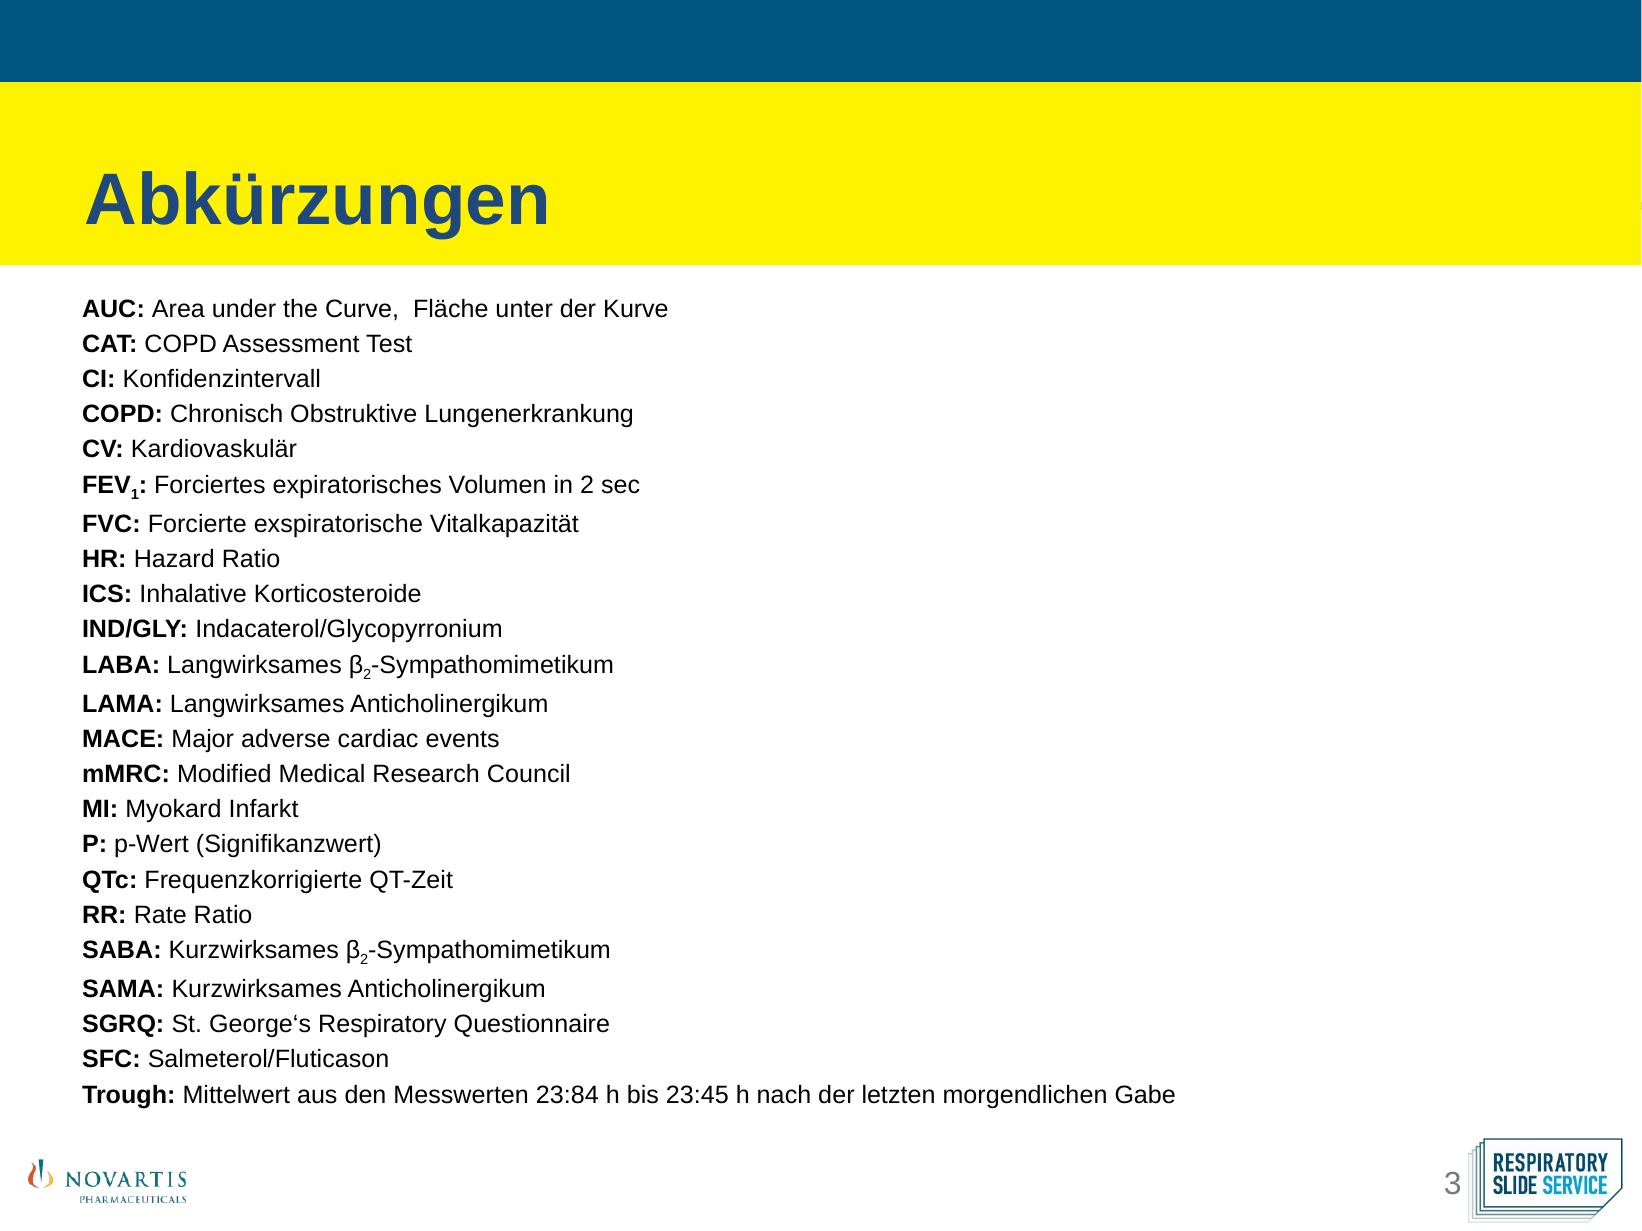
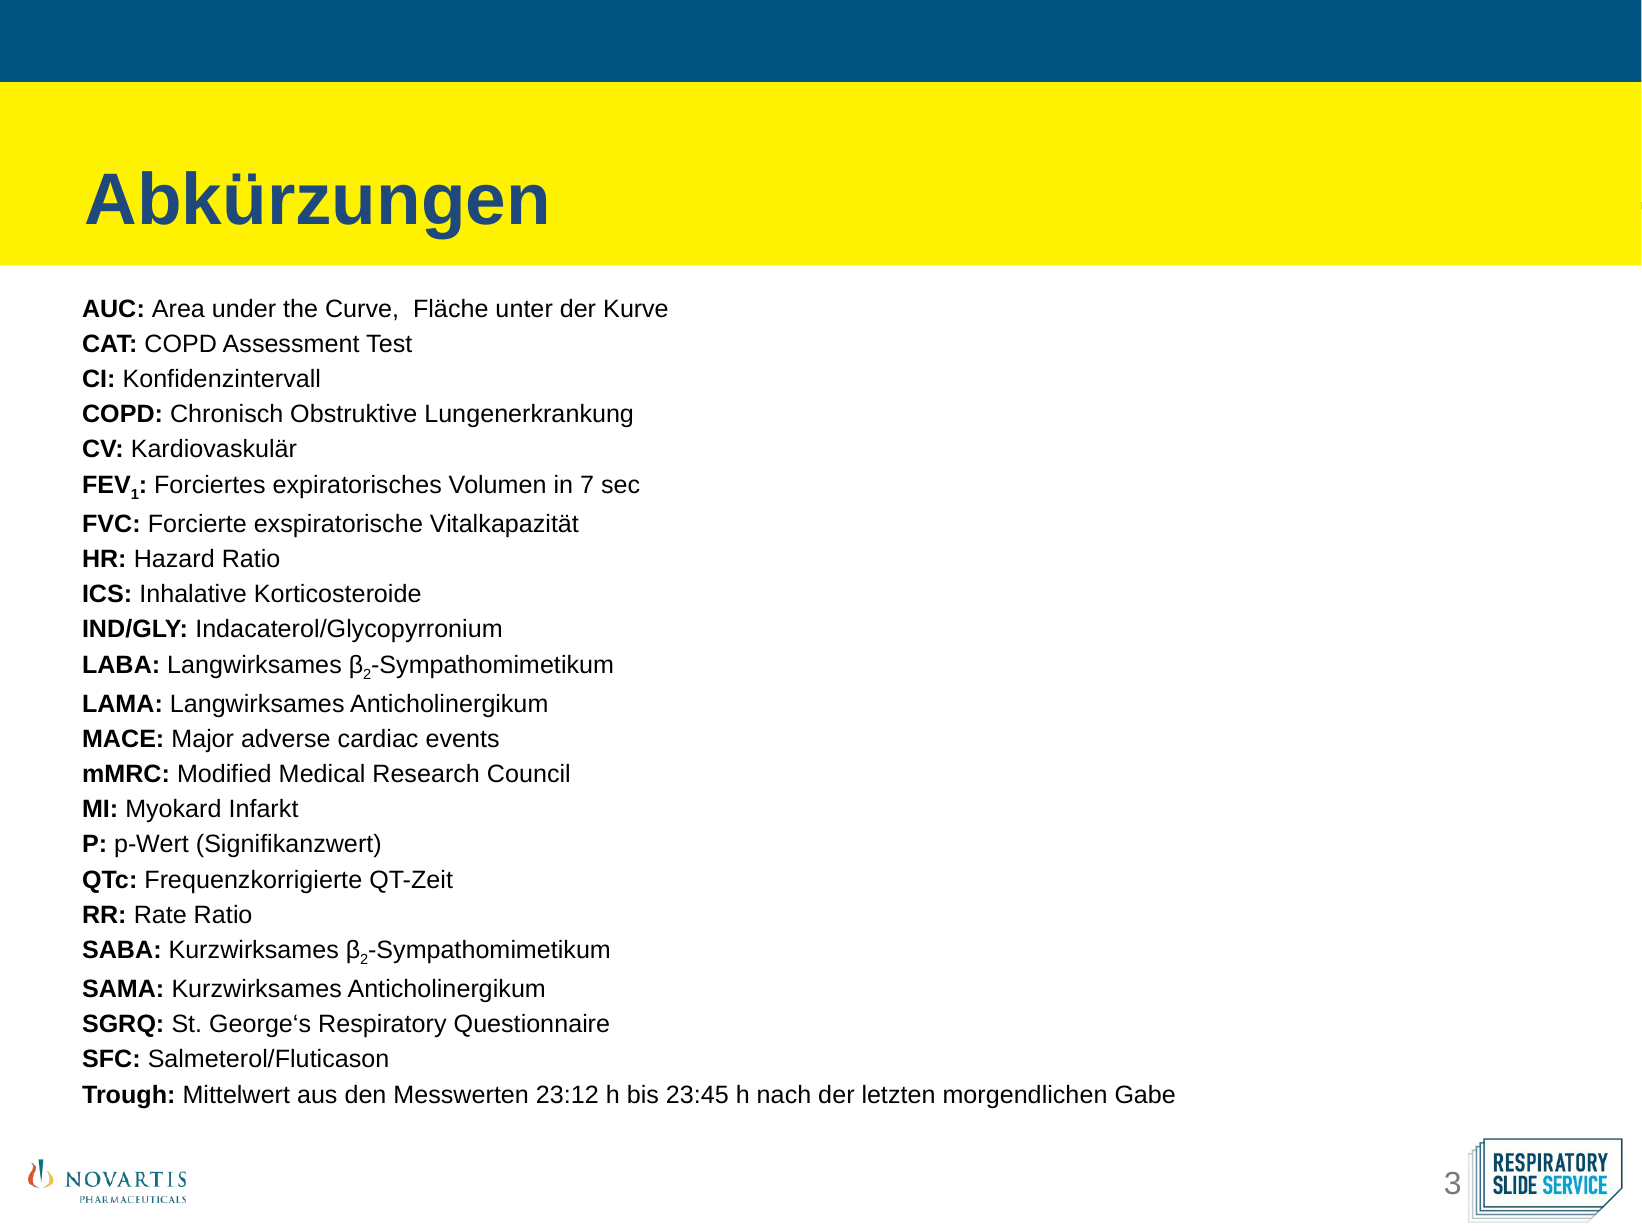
in 2: 2 -> 7
23:84: 23:84 -> 23:12
